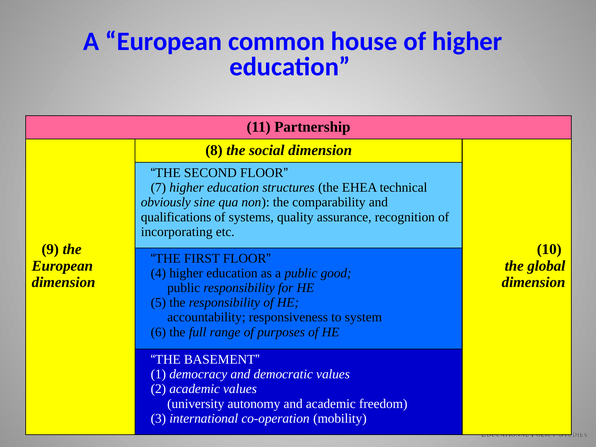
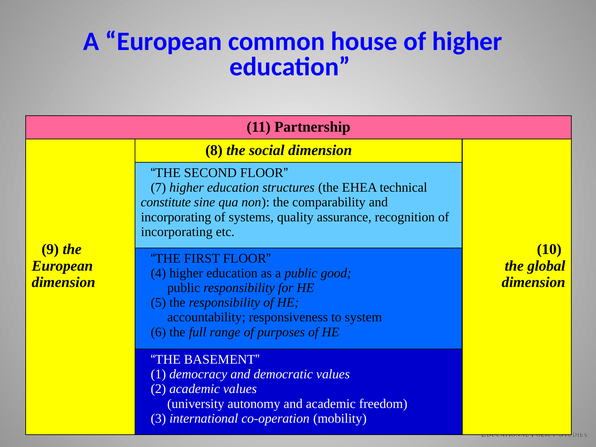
obviously: obviously -> constitute
qualifications at (176, 217): qualifications -> incorporating
